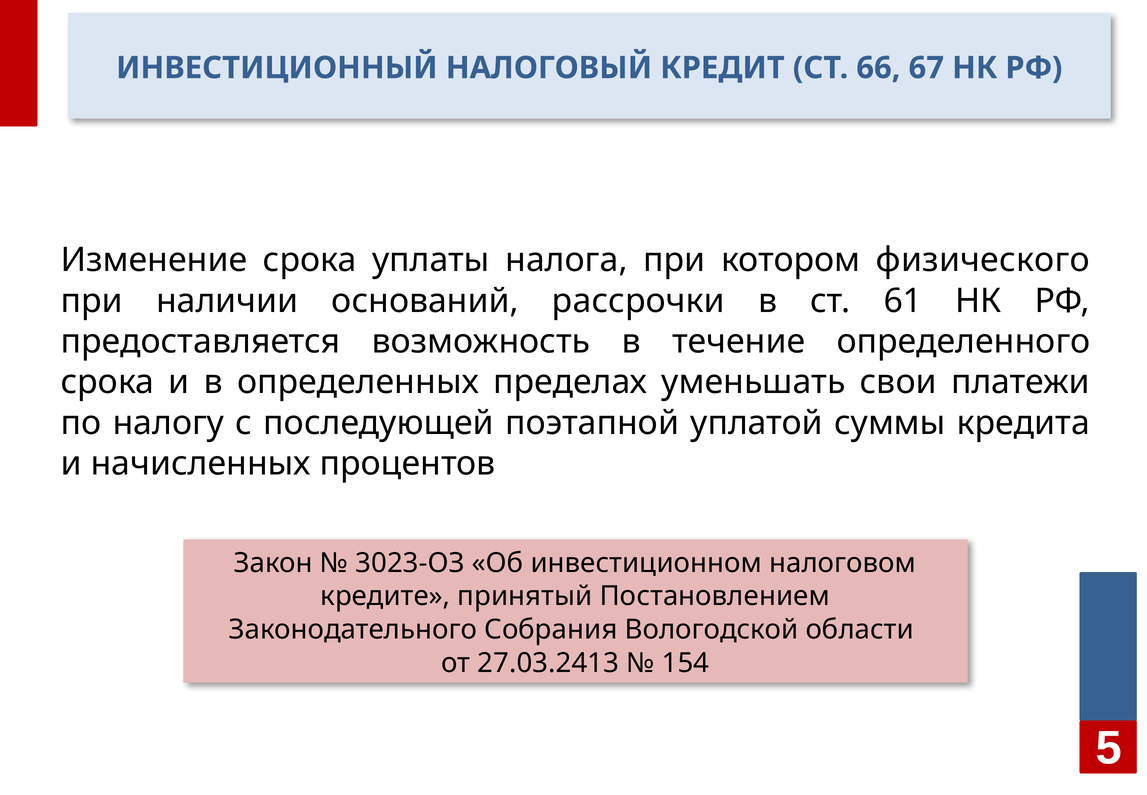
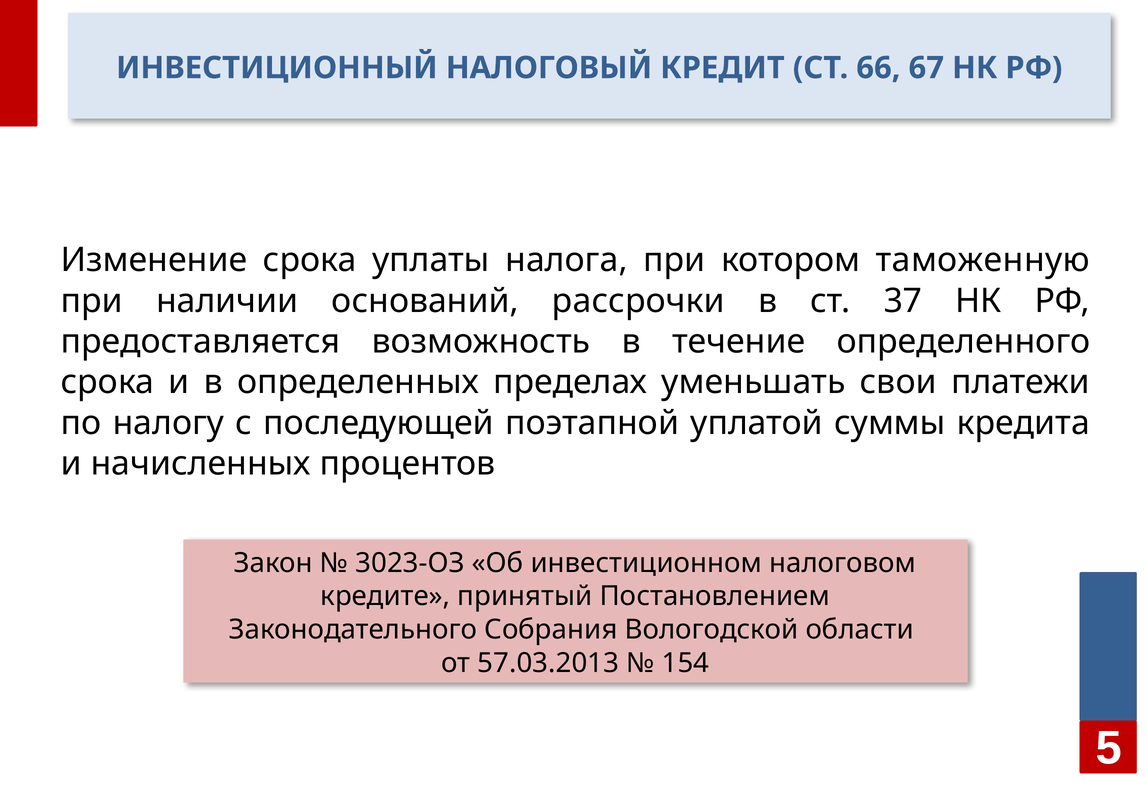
физического: физического -> таможенную
61: 61 -> 37
27.03.2413: 27.03.2413 -> 57.03.2013
